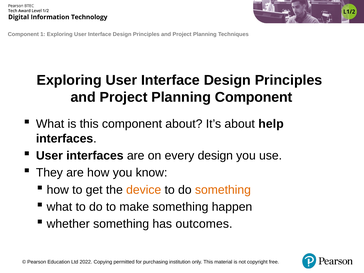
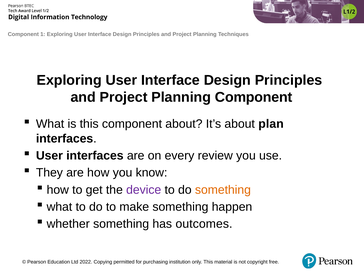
help: help -> plan
every design: design -> review
device colour: orange -> purple
